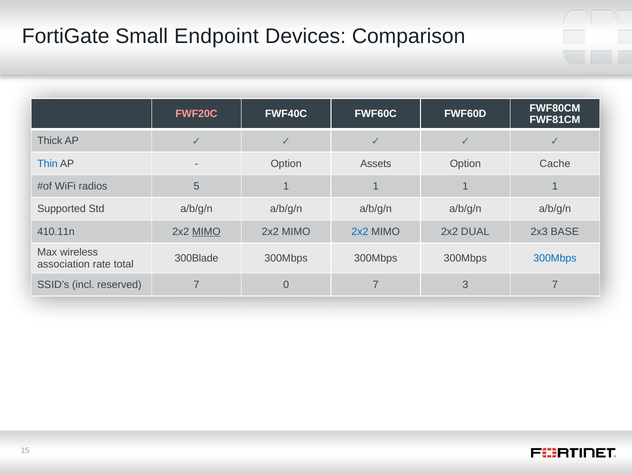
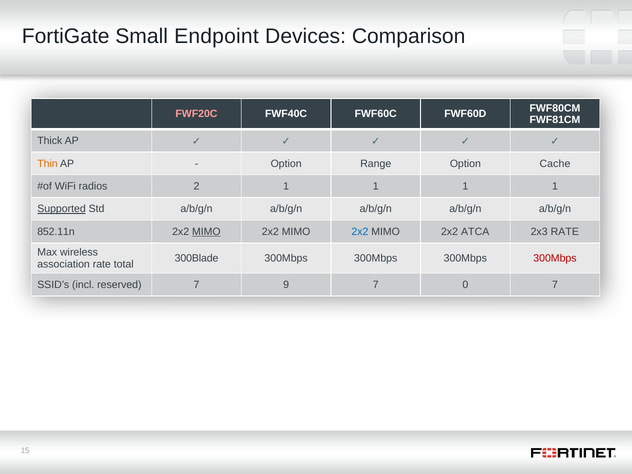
Thin colour: blue -> orange
Assets: Assets -> Range
5: 5 -> 2
Supported underline: none -> present
410.11n: 410.11n -> 852.11n
DUAL: DUAL -> ATCA
2x3 BASE: BASE -> RATE
300Mbps at (555, 258) colour: blue -> red
0: 0 -> 9
3: 3 -> 0
